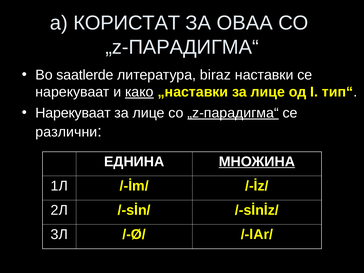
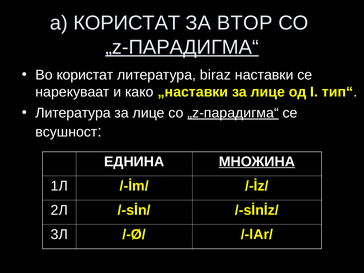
ОВАА: ОВАА -> ВТОР
„z-ПАРАДИГМА“ at (182, 47) underline: none -> present
Во saatlerde: saatlerde -> користат
како underline: present -> none
Нарекуваат at (73, 113): Нарекуваат -> Литература
различни: различни -> всушност
